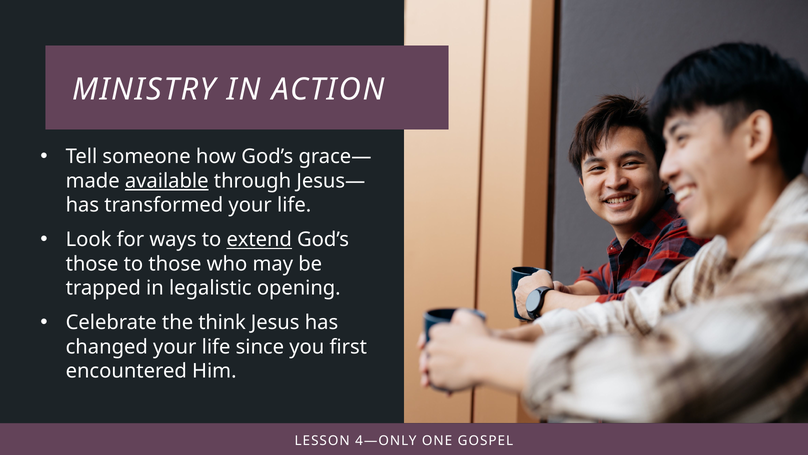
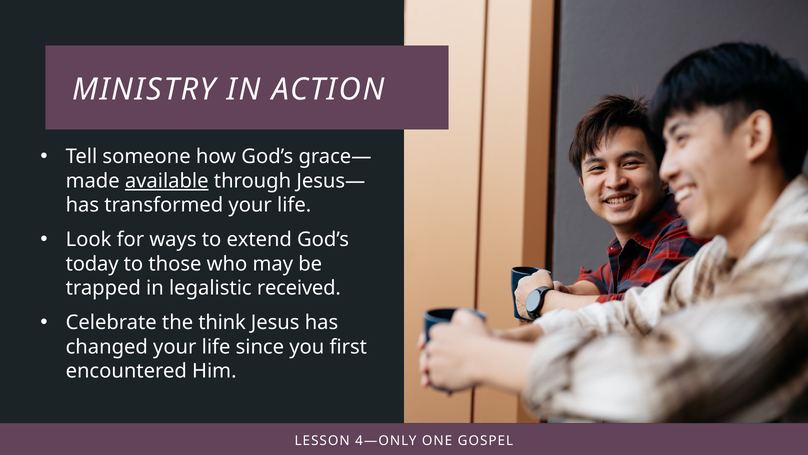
extend underline: present -> none
those at (92, 264): those -> today
opening: opening -> received
